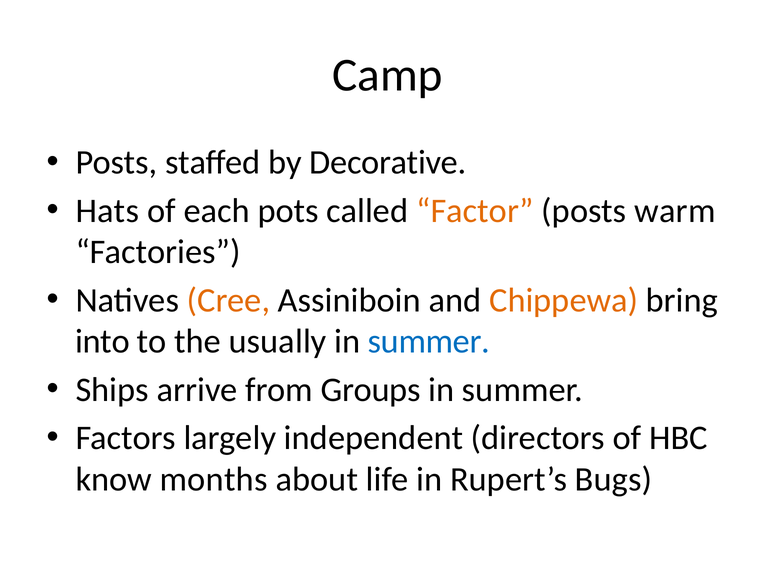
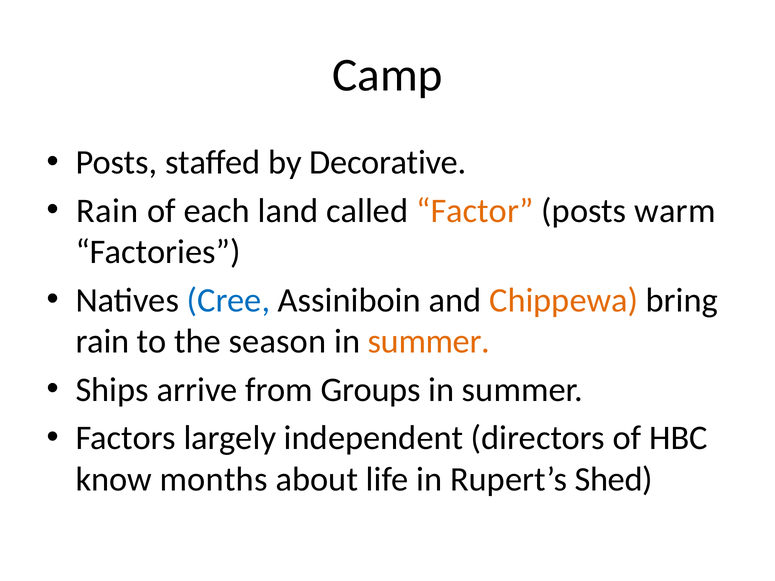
Hats at (107, 211): Hats -> Rain
pots: pots -> land
Cree colour: orange -> blue
into at (102, 342): into -> rain
usually: usually -> season
summer at (429, 342) colour: blue -> orange
Bugs: Bugs -> Shed
